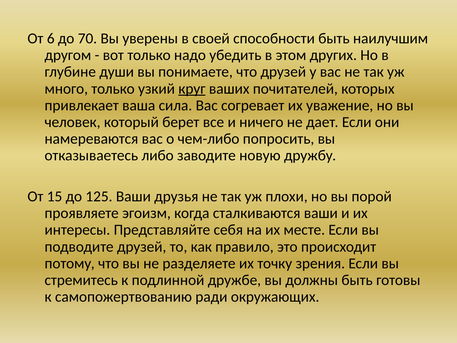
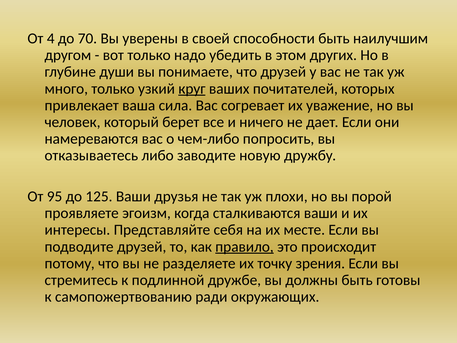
6: 6 -> 4
15: 15 -> 95
правило underline: none -> present
